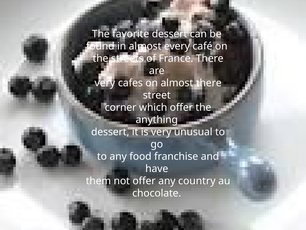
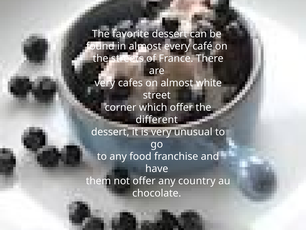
almost there: there -> white
anything: anything -> different
